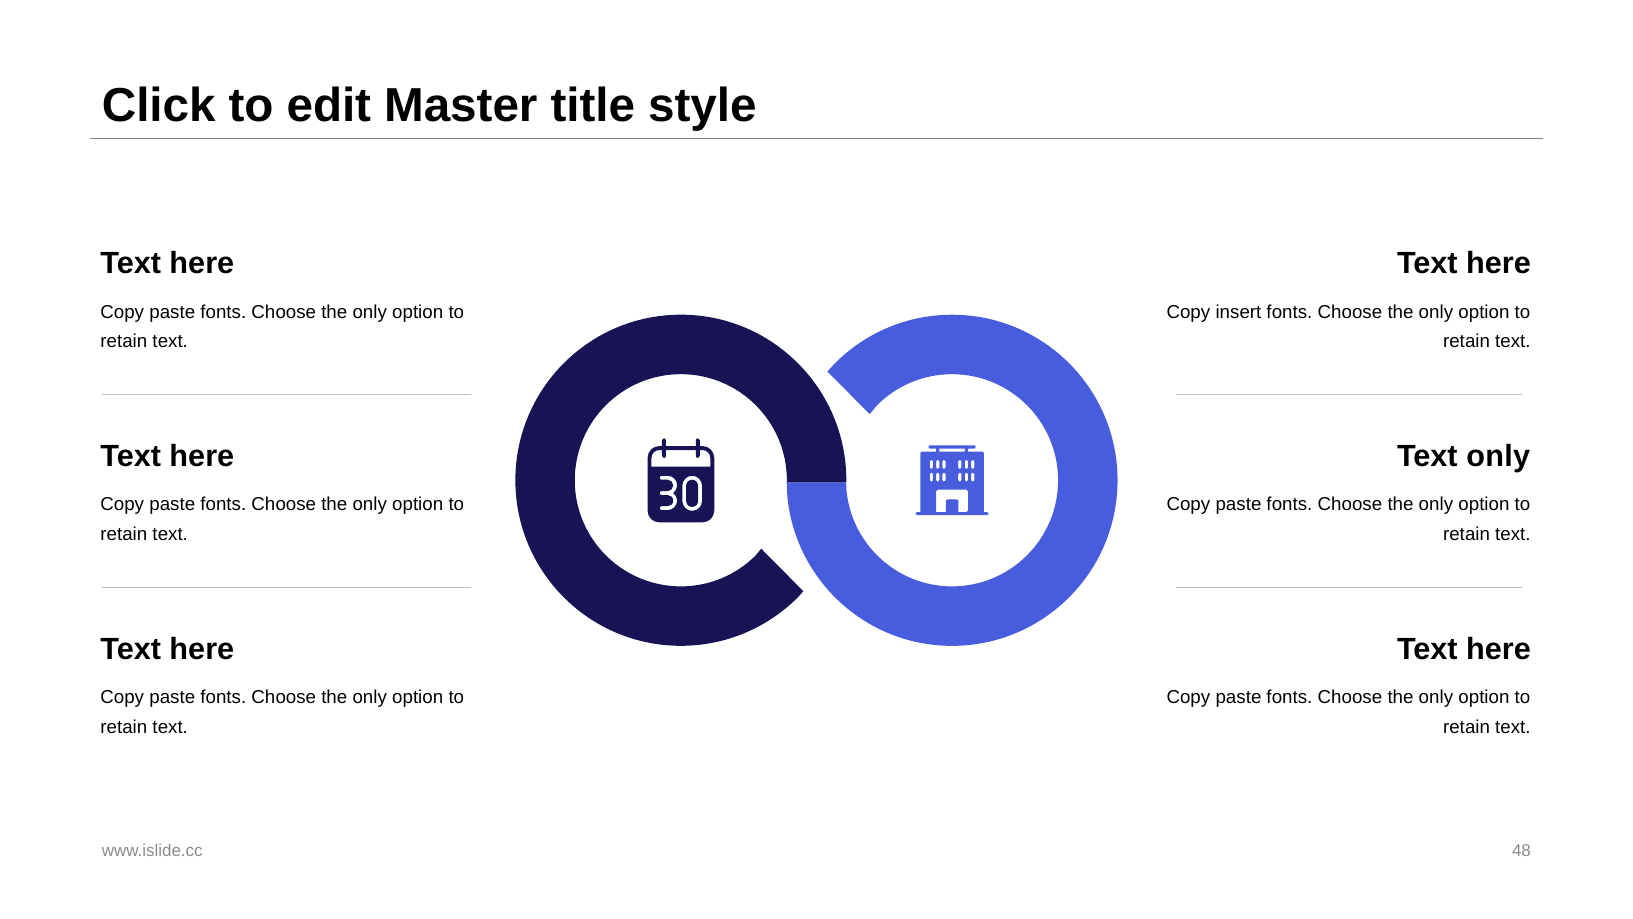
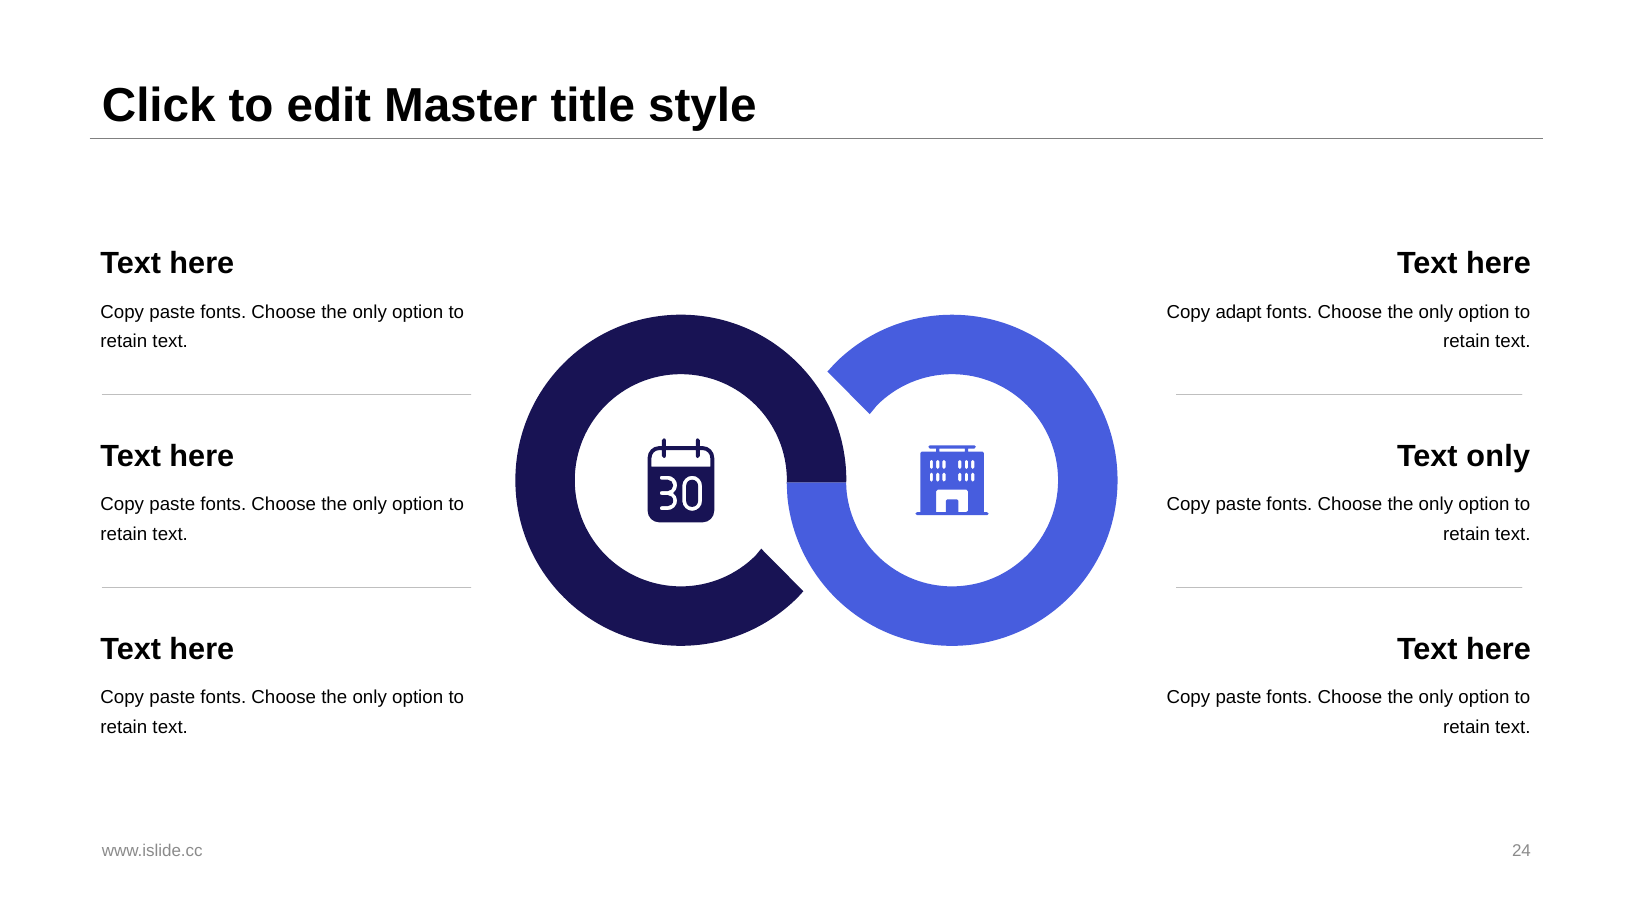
insert: insert -> adapt
48: 48 -> 24
